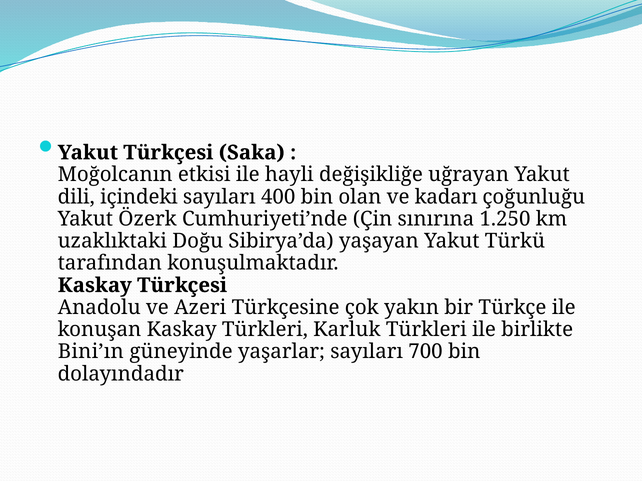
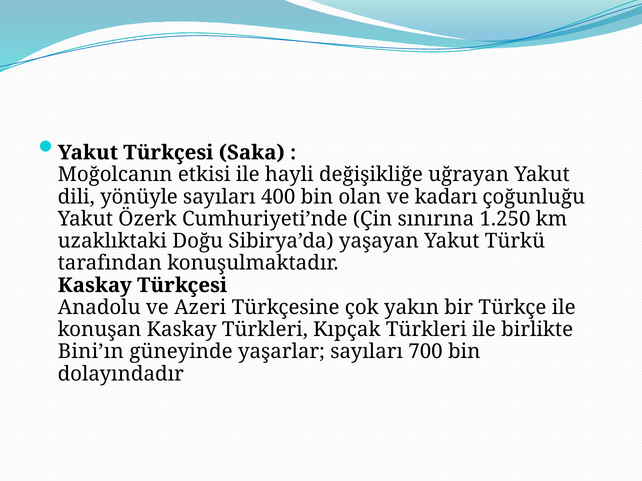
içindeki: içindeki -> yönüyle
Karluk: Karluk -> Kıpçak
